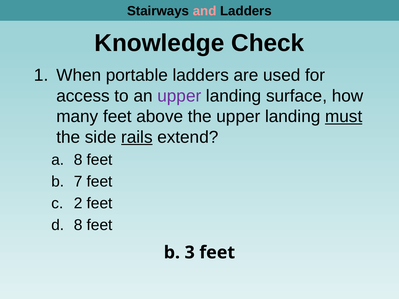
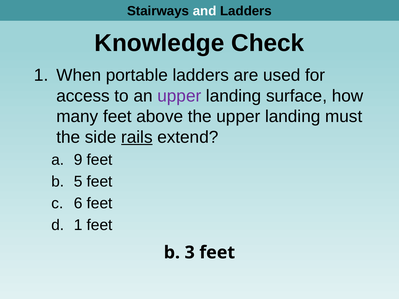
and colour: pink -> white
must underline: present -> none
8 at (78, 160): 8 -> 9
7: 7 -> 5
2: 2 -> 6
8 at (78, 225): 8 -> 1
